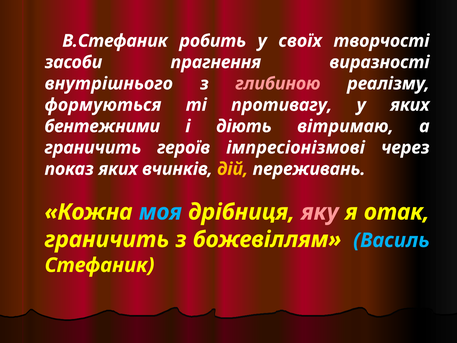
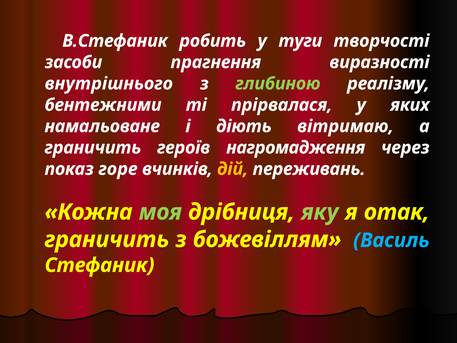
своїх: своїх -> туги
глибиною colour: pink -> light green
формуються: формуються -> бентежними
противагу: противагу -> прірвалася
бентежними: бентежними -> намальоване
імпресіонізмові: імпресіонізмові -> нагромадження
показ яких: яких -> горе
моя colour: light blue -> light green
яку colour: pink -> light green
